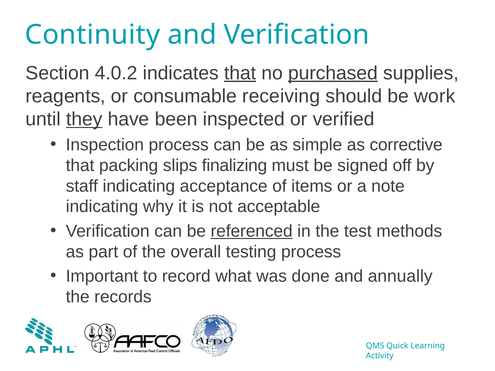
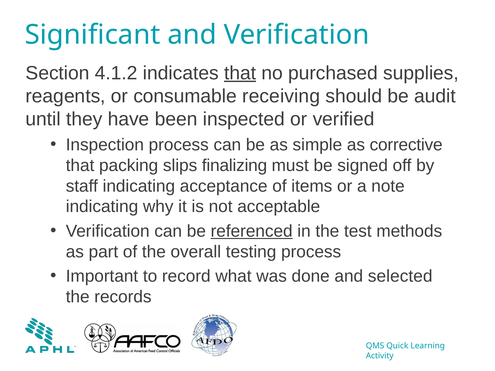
Continuity: Continuity -> Significant
4.0.2: 4.0.2 -> 4.1.2
purchased underline: present -> none
work: work -> audit
they underline: present -> none
annually: annually -> selected
